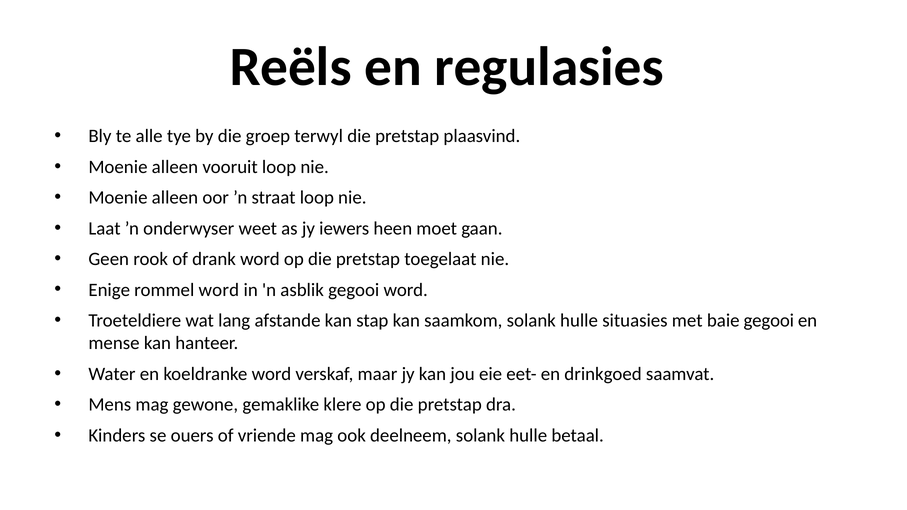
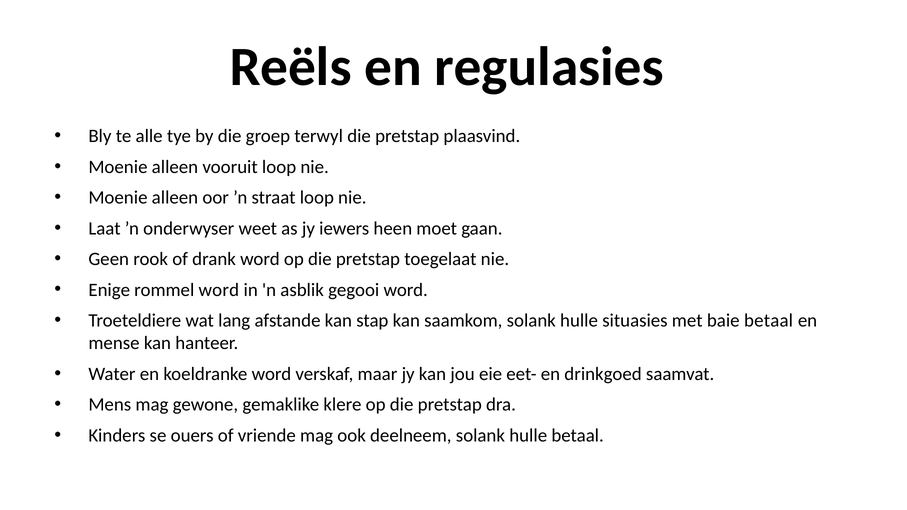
baie gegooi: gegooi -> betaal
